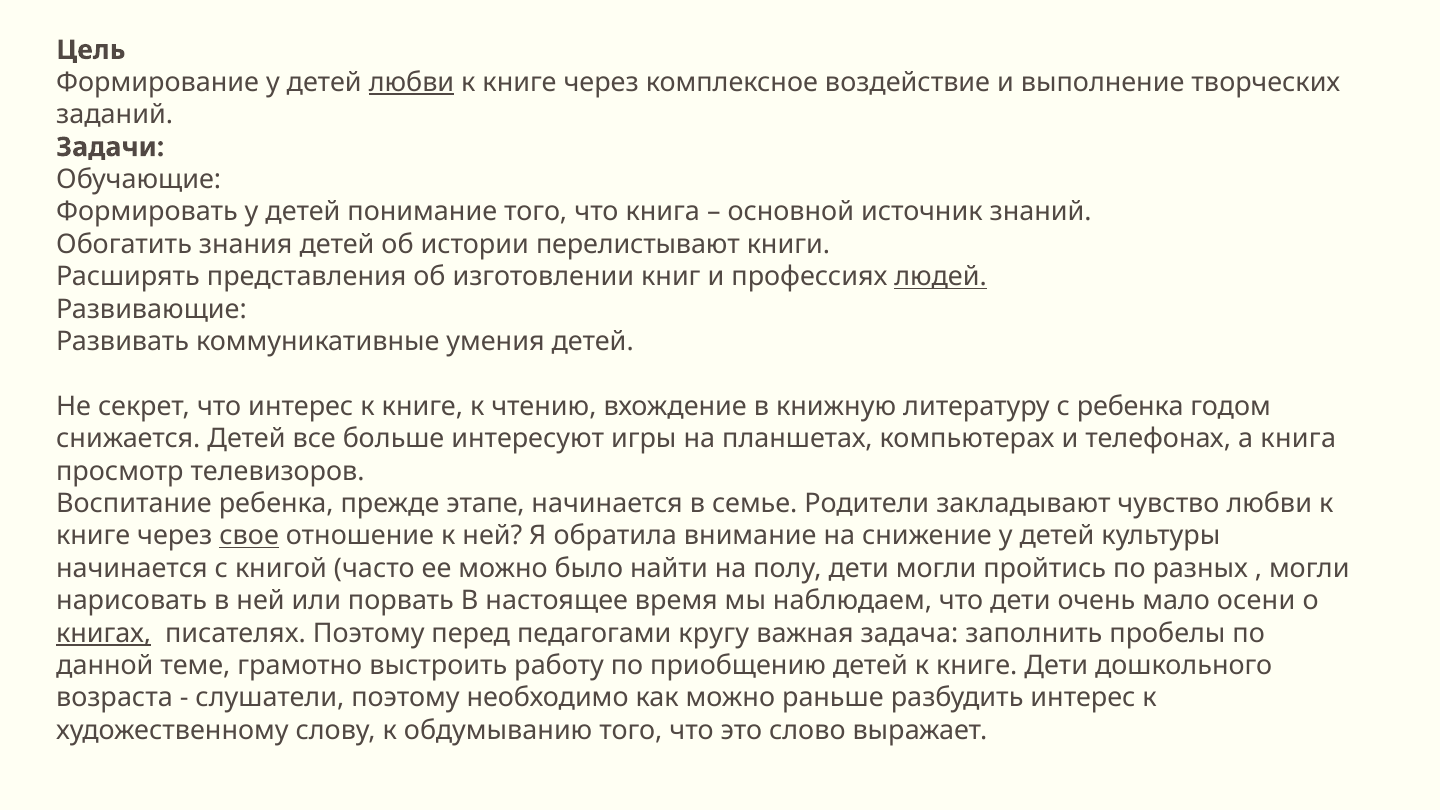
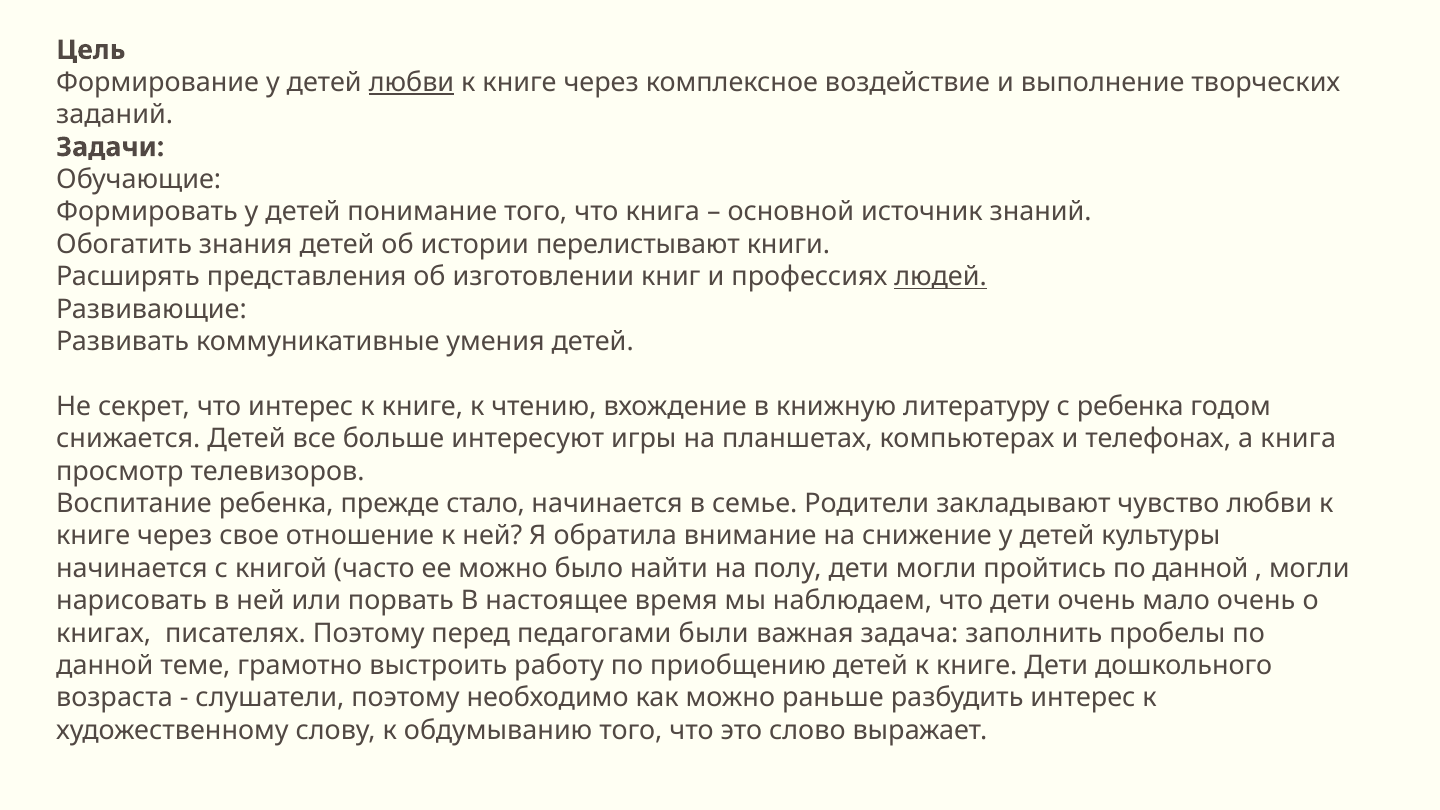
этапе: этапе -> стало
свое underline: present -> none
пройтись по разных: разных -> данной
мало осени: осени -> очень
книгах underline: present -> none
кругу: кругу -> были
